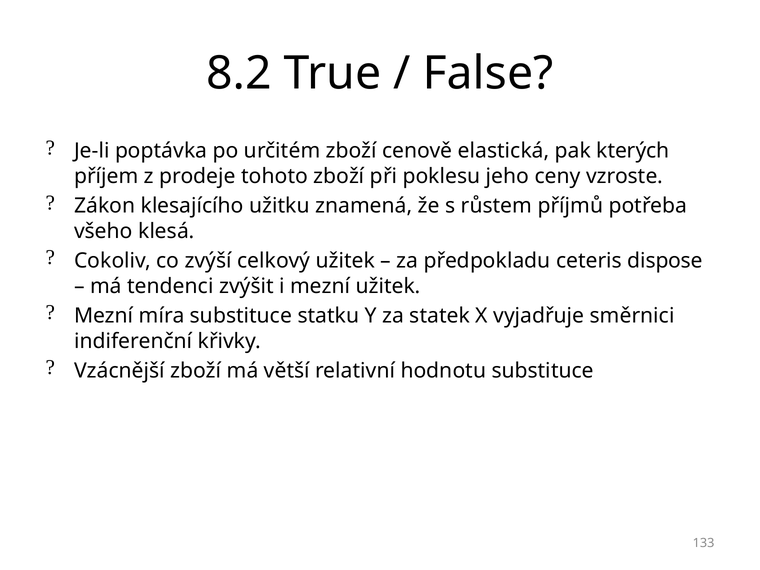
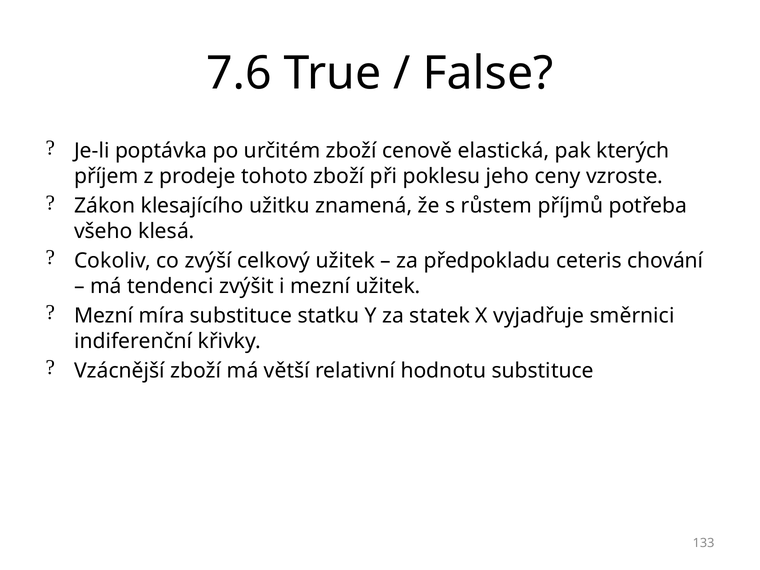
8.2: 8.2 -> 7.6
dispose: dispose -> chování
